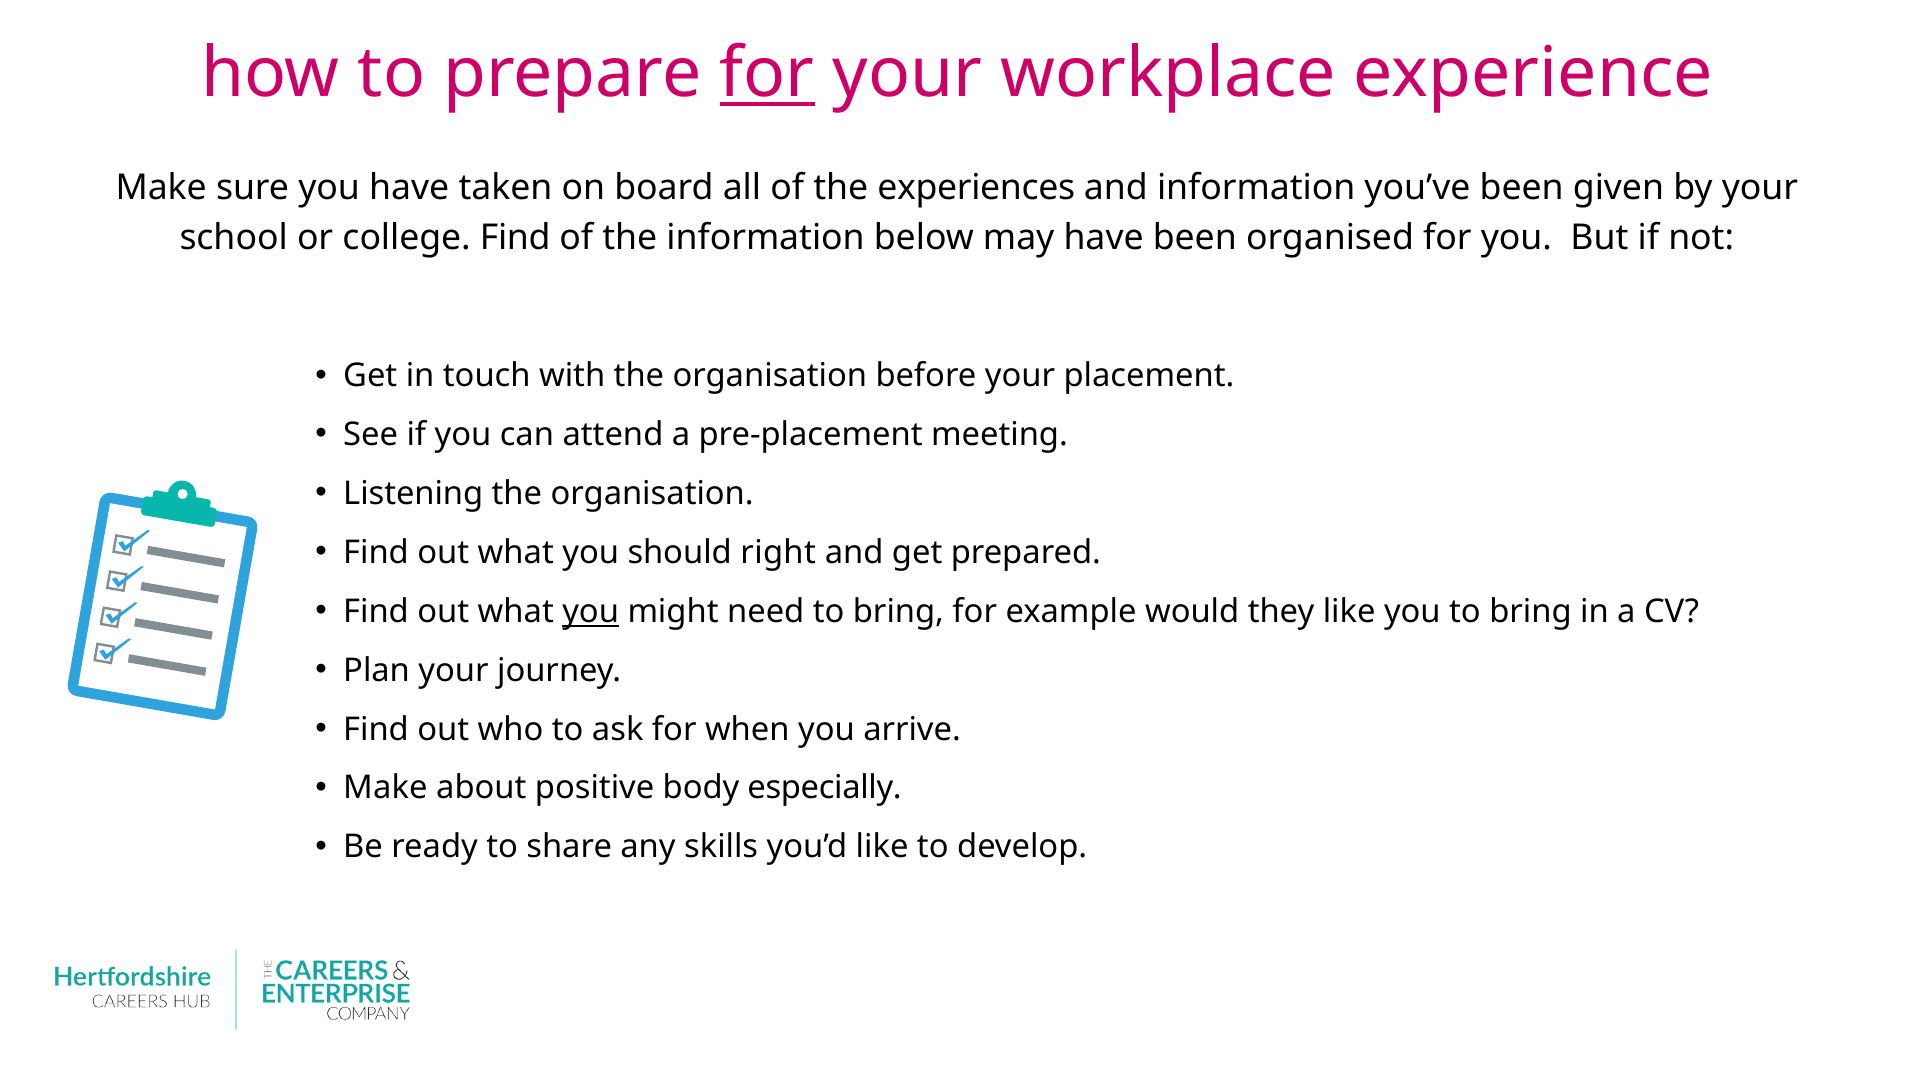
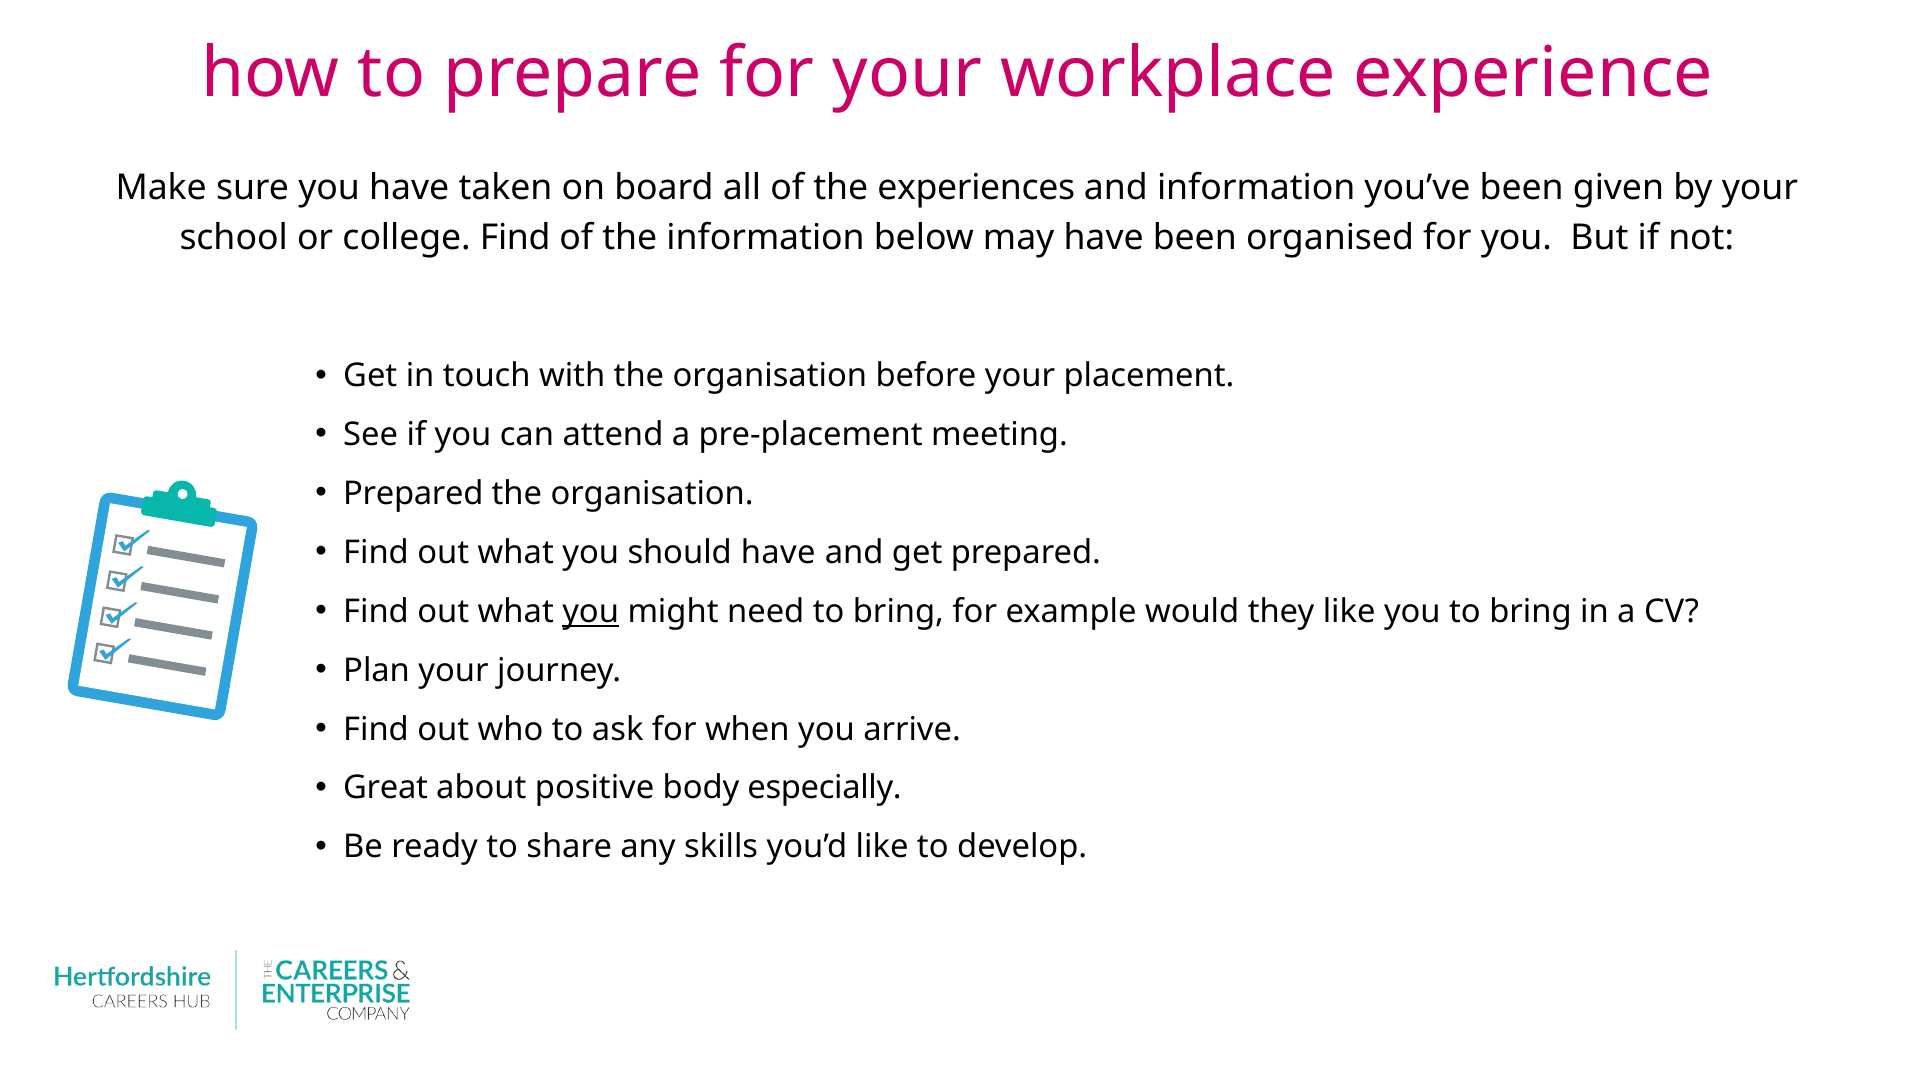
for at (767, 74) underline: present -> none
Listening at (413, 494): Listening -> Prepared
should right: right -> have
Make at (385, 788): Make -> Great
